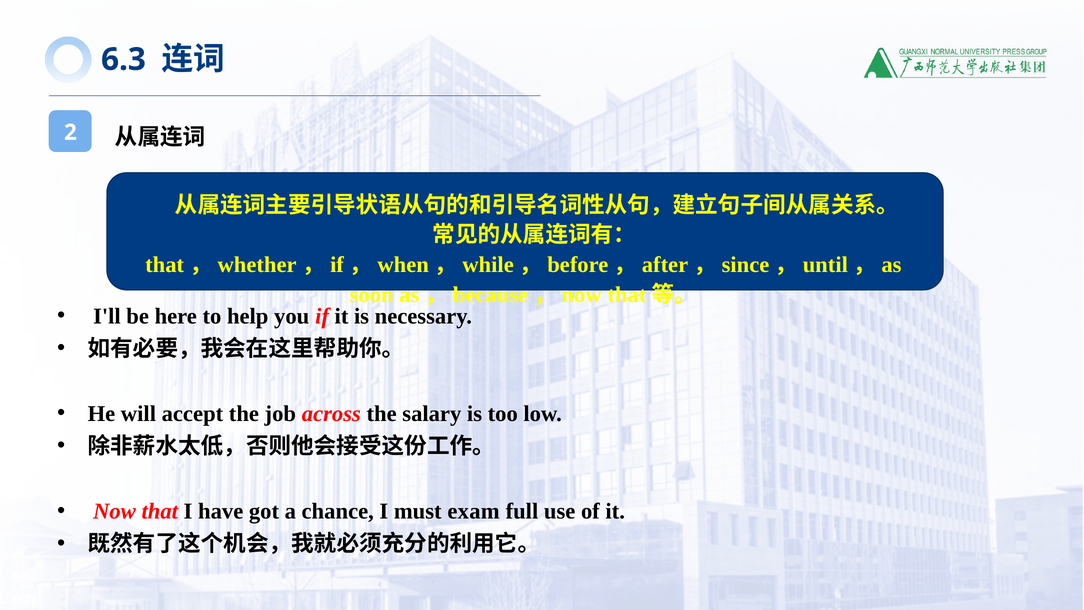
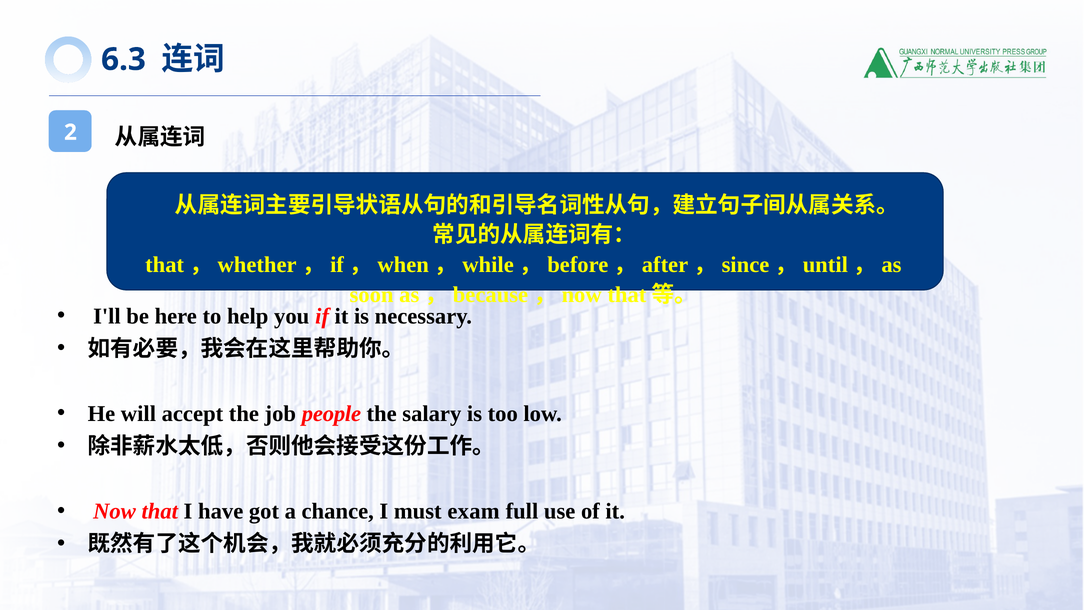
across: across -> people
